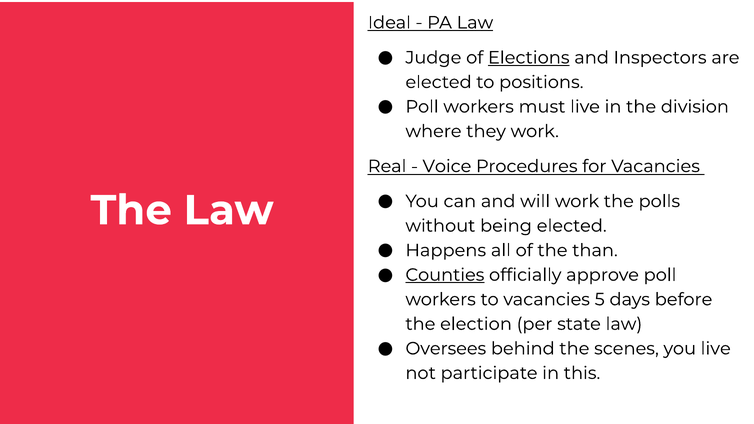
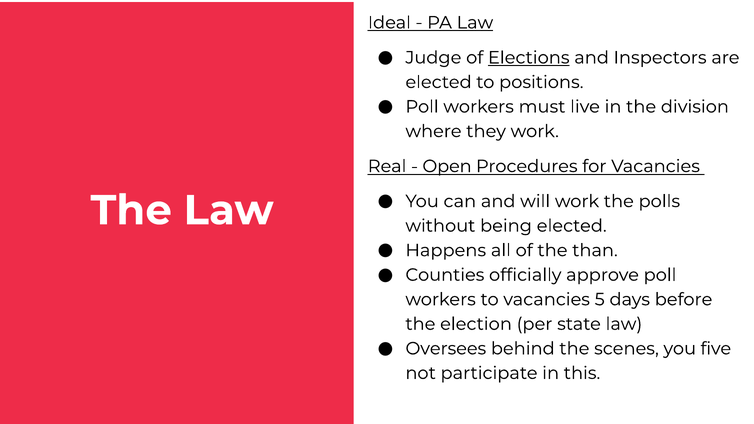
Voice: Voice -> Open
Counties underline: present -> none
you live: live -> five
